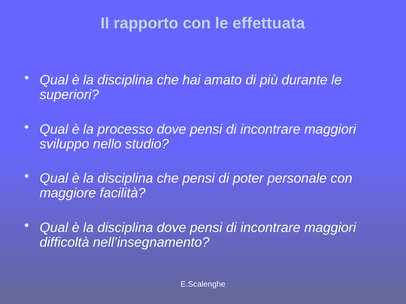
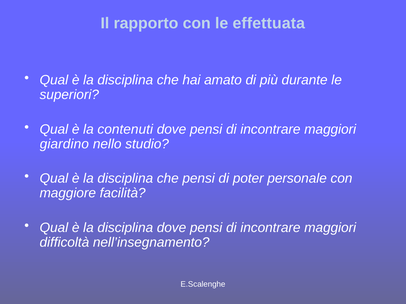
processo: processo -> contenuti
sviluppo: sviluppo -> giardino
